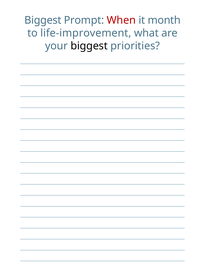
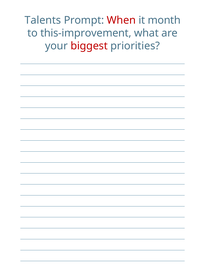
Biggest at (43, 20): Biggest -> Talents
life-improvement: life-improvement -> this-improvement
biggest at (89, 46) colour: black -> red
